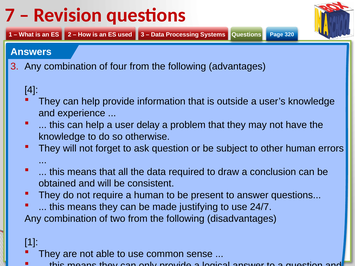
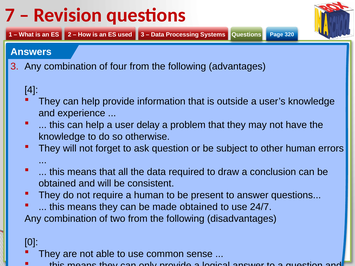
made justifying: justifying -> obtained
1 at (31, 242): 1 -> 0
